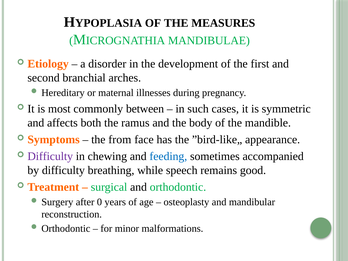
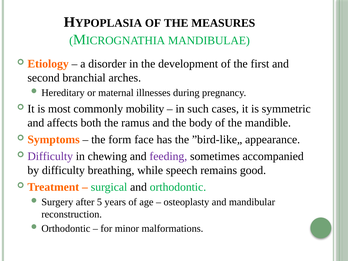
between: between -> mobility
from: from -> form
feeding colour: blue -> purple
0: 0 -> 5
